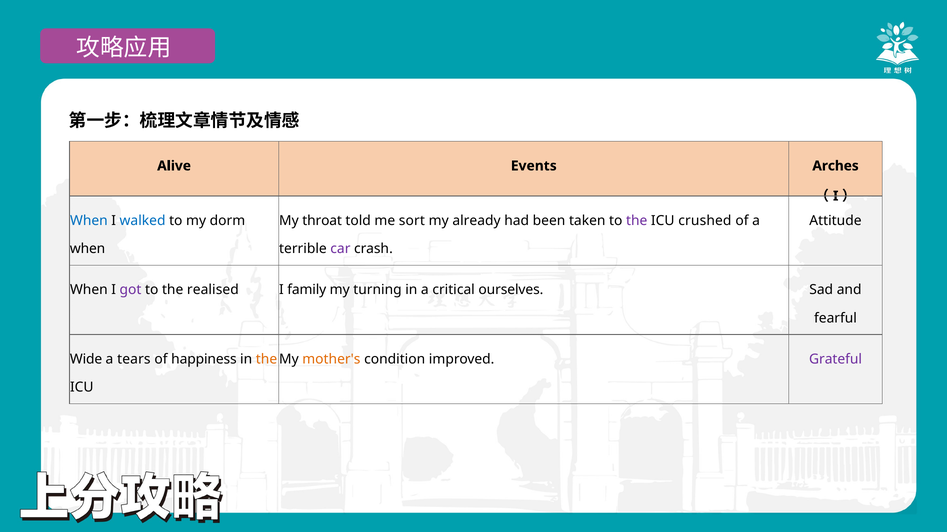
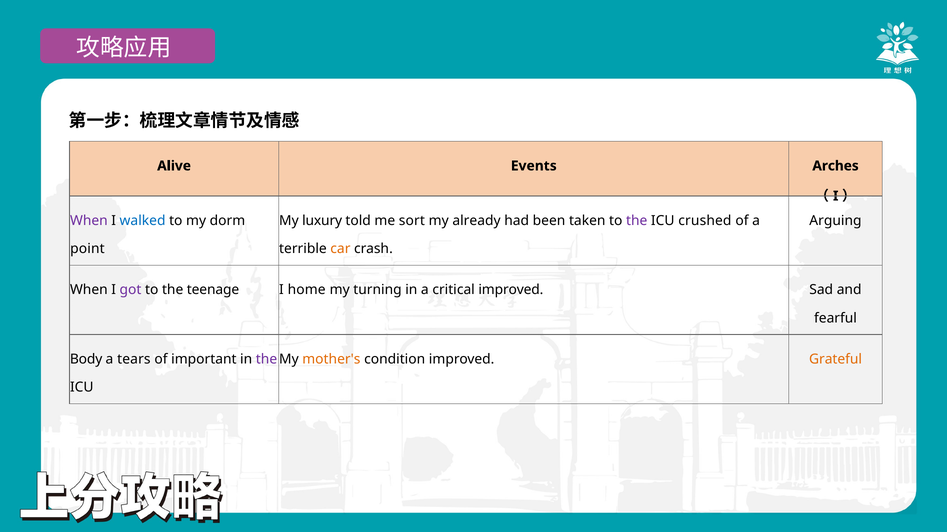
When at (89, 221) colour: blue -> purple
throat: throat -> luxury
Attitude: Attitude -> Arguing
when at (88, 249): when -> point
car colour: purple -> orange
realised: realised -> teenage
family: family -> home
critical ourselves: ourselves -> improved
Wide: Wide -> Body
happiness: happiness -> important
the at (266, 360) colour: orange -> purple
Grateful colour: purple -> orange
